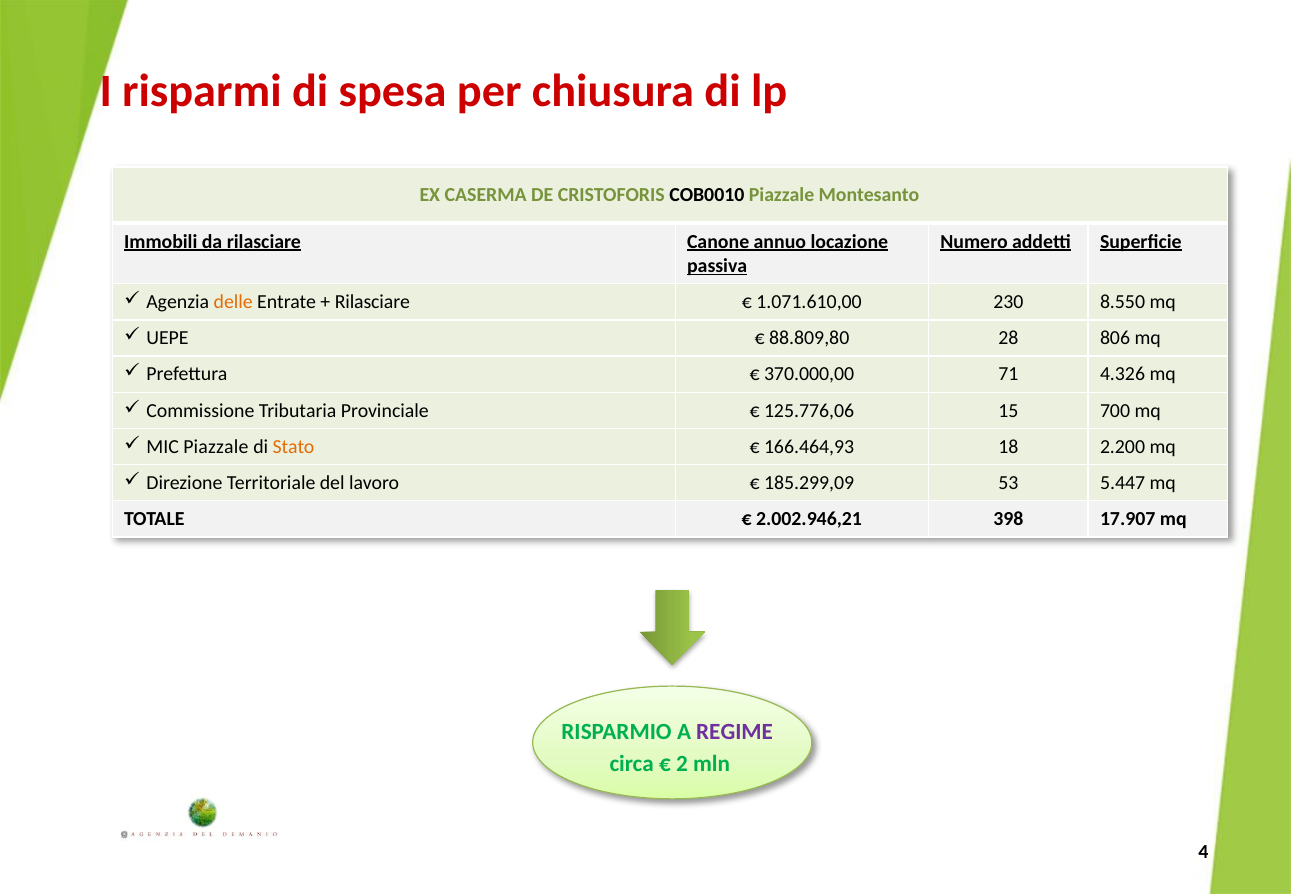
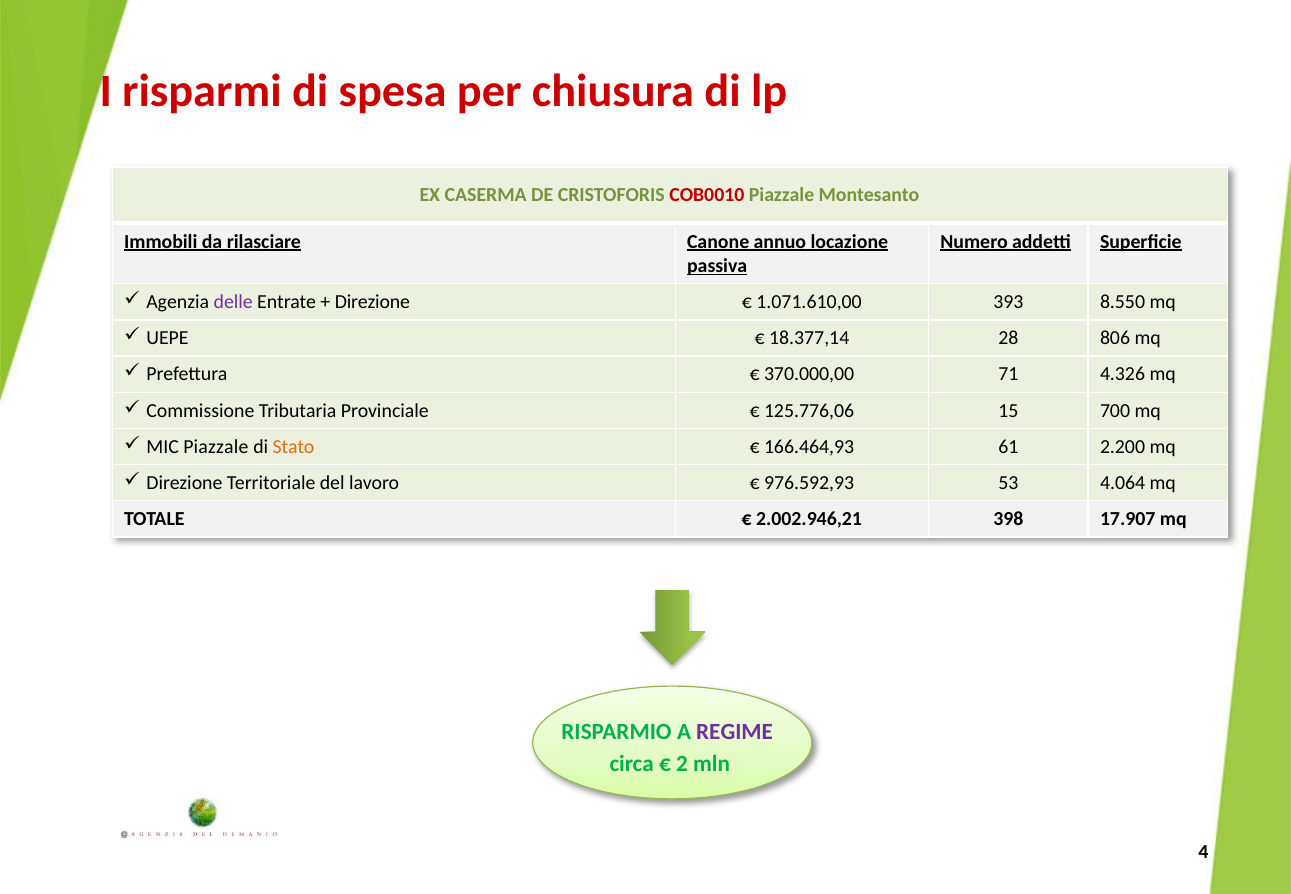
COB0010 colour: black -> red
delle colour: orange -> purple
Rilasciare at (372, 302): Rilasciare -> Direzione
230: 230 -> 393
88.809,80: 88.809,80 -> 18.377,14
18: 18 -> 61
185.299,09: 185.299,09 -> 976.592,93
5.447: 5.447 -> 4.064
